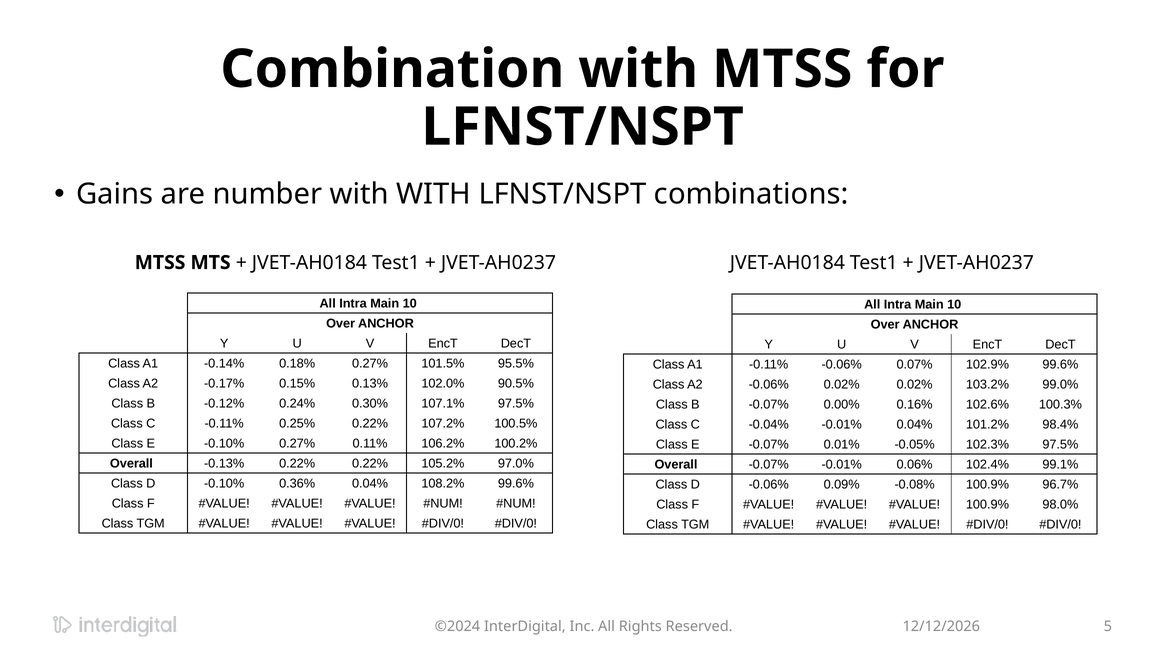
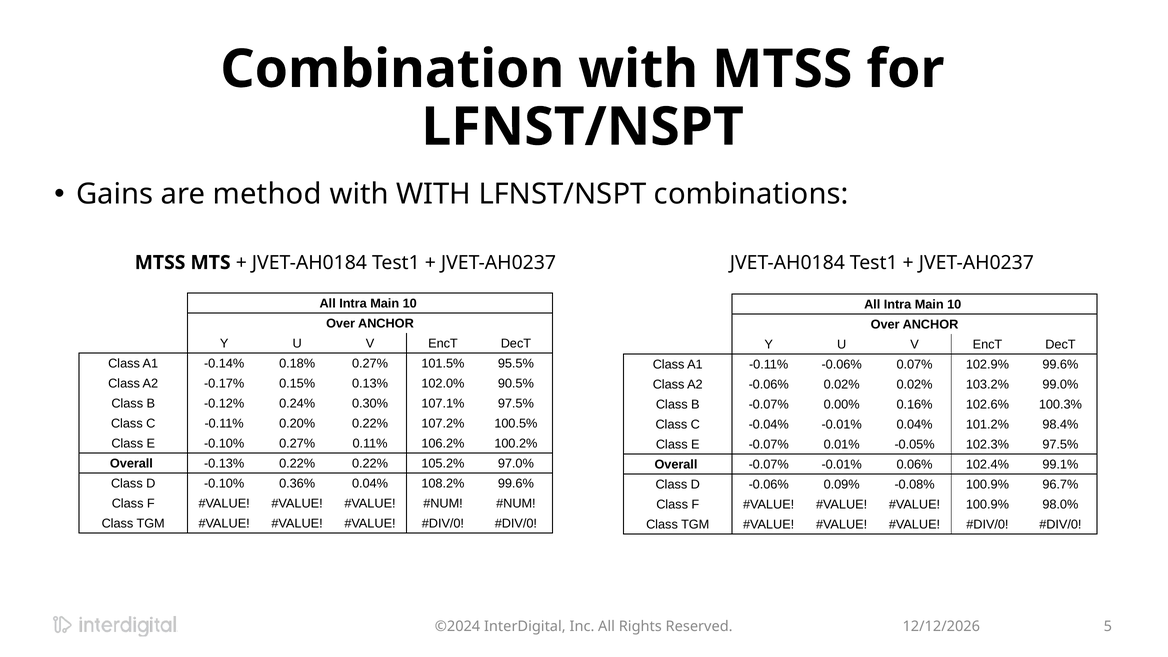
number: number -> method
0.25%: 0.25% -> 0.20%
